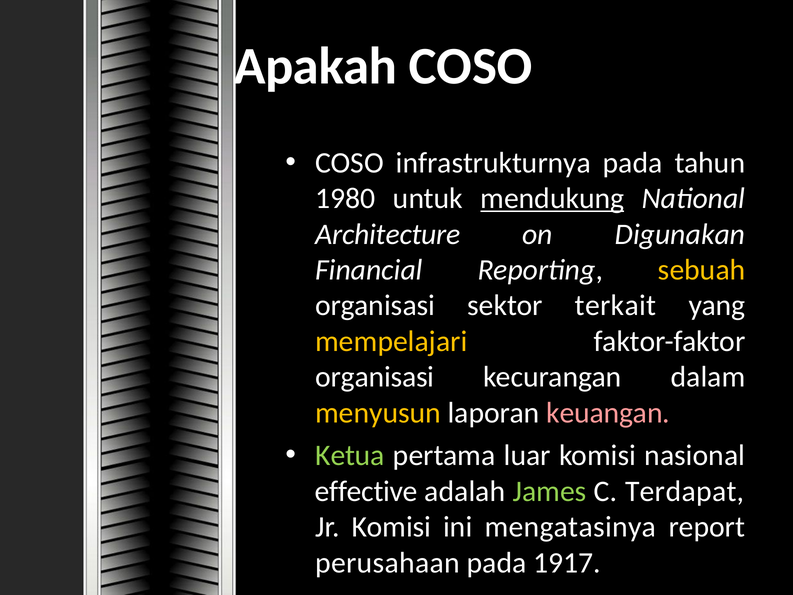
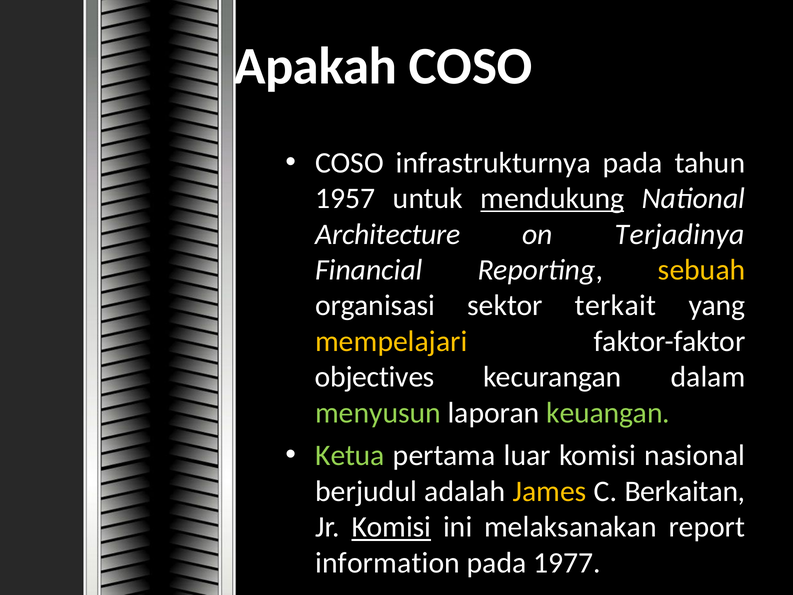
1980: 1980 -> 1957
Digunakan: Digunakan -> Terjadinya
organisasi at (375, 377): organisasi -> objectives
menyusun colour: yellow -> light green
keuangan colour: pink -> light green
effective: effective -> berjudul
James colour: light green -> yellow
Terdapat: Terdapat -> Berkaitan
Komisi at (391, 527) underline: none -> present
mengatasinya: mengatasinya -> melaksanakan
perusahaan: perusahaan -> information
1917: 1917 -> 1977
